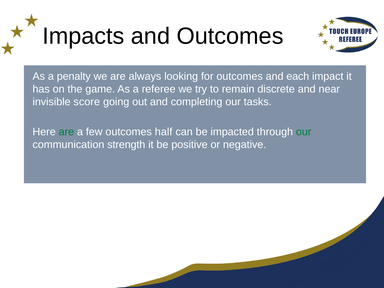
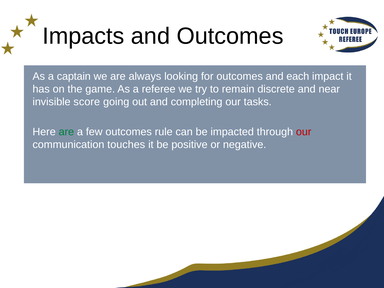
penalty: penalty -> captain
half: half -> rule
our at (304, 132) colour: green -> red
strength: strength -> touches
